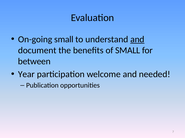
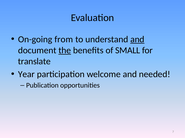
On-going small: small -> from
the underline: none -> present
between: between -> translate
